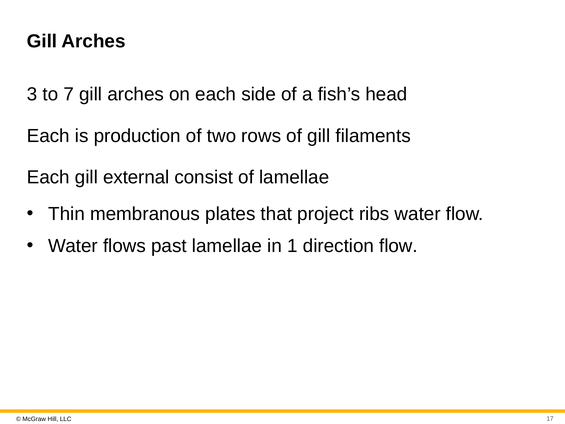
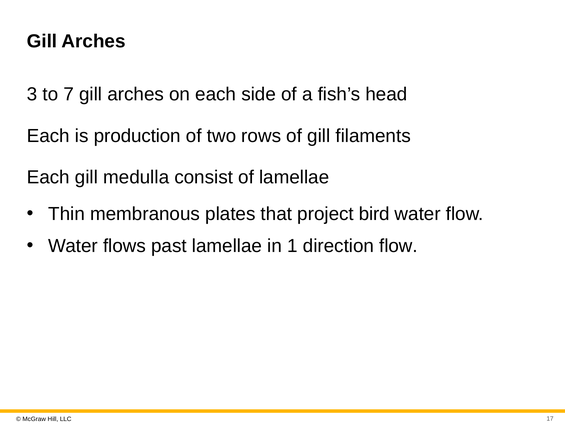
external: external -> medulla
ribs: ribs -> bird
